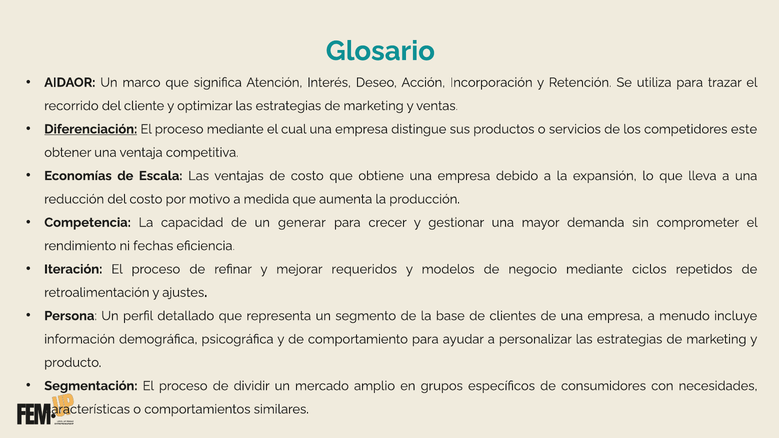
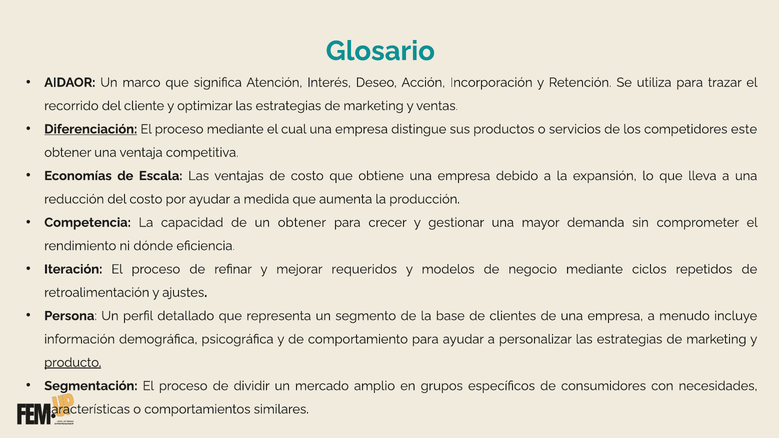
por motivo: motivo -> ayudar
un generar: generar -> obtener
fechas: fechas -> dónde
producto underline: none -> present
